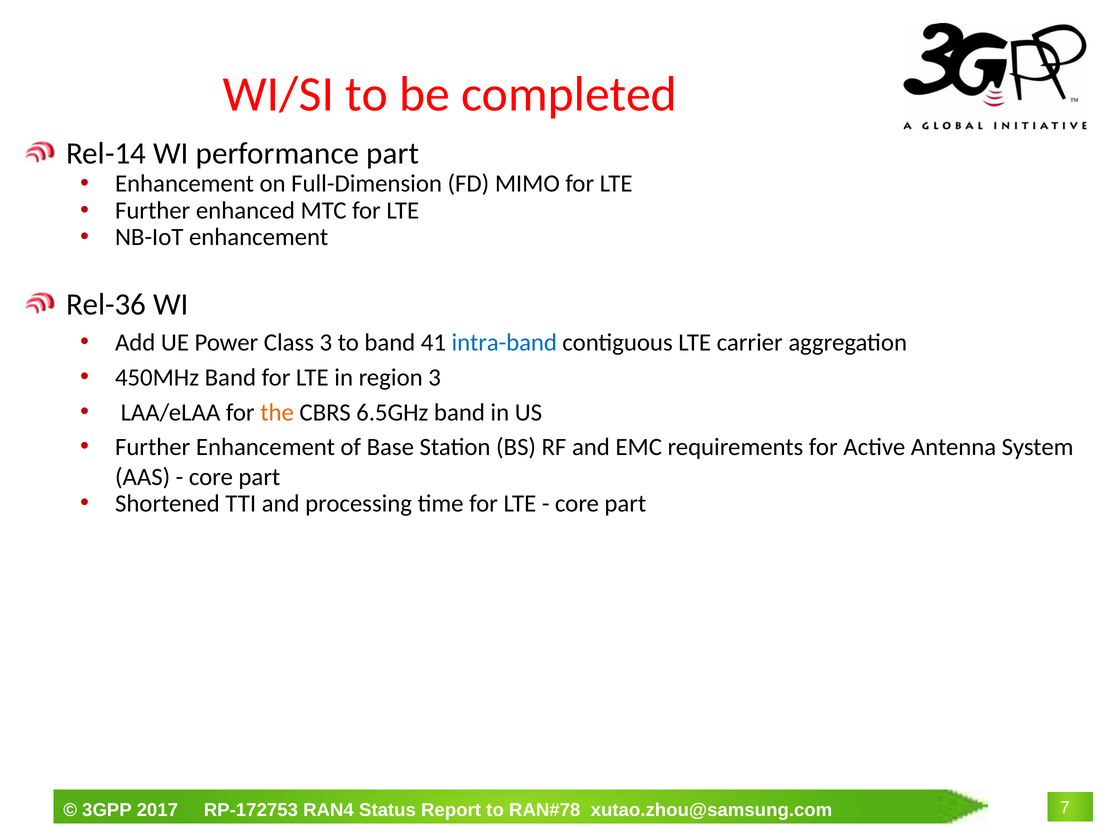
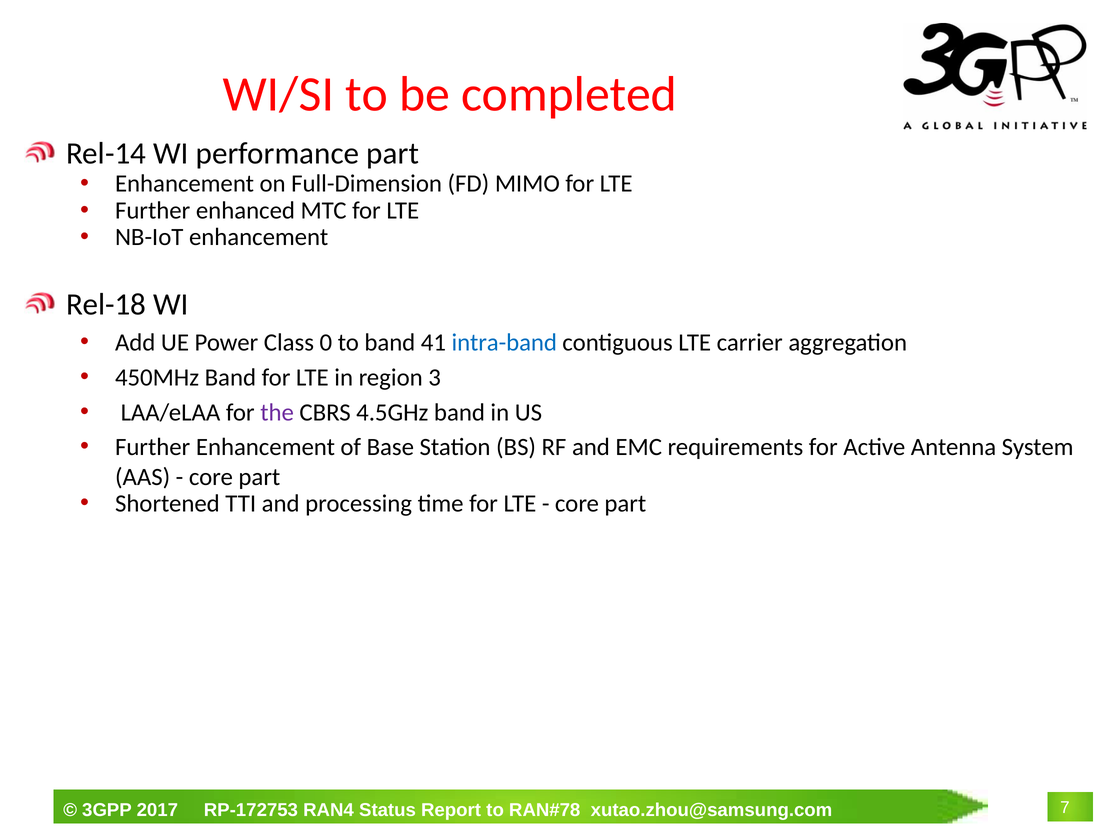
Rel-36: Rel-36 -> Rel-18
Class 3: 3 -> 0
the colour: orange -> purple
6.5GHz: 6.5GHz -> 4.5GHz
